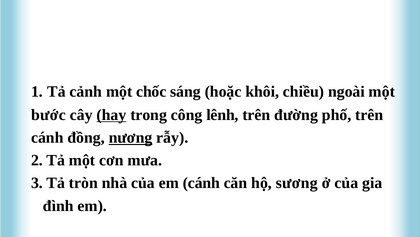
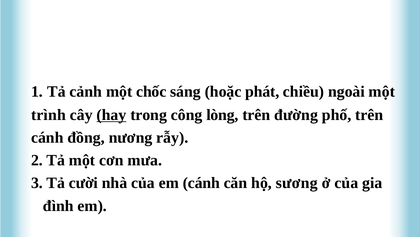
khôi: khôi -> phát
bước: bước -> trình
lênh: lênh -> lòng
nương underline: present -> none
tròn: tròn -> cười
